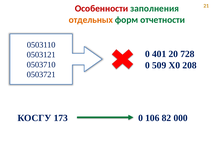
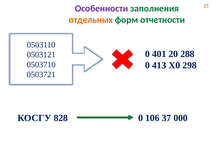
Особенности colour: red -> purple
728: 728 -> 288
509: 509 -> 413
208: 208 -> 298
173: 173 -> 828
82: 82 -> 37
